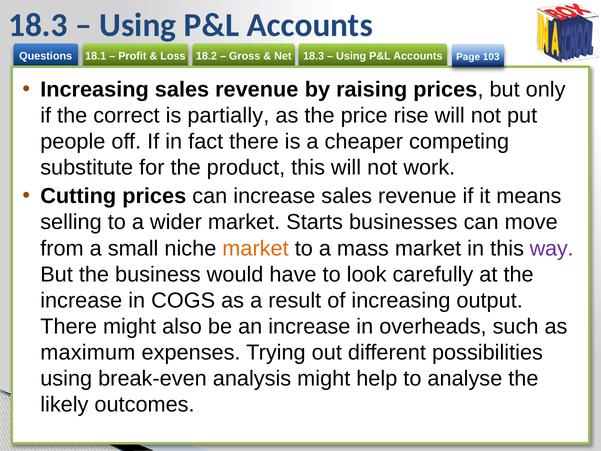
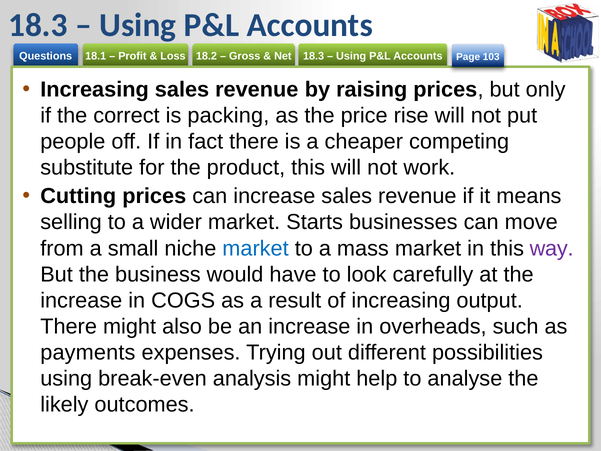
partially: partially -> packing
market at (256, 248) colour: orange -> blue
maximum: maximum -> payments
